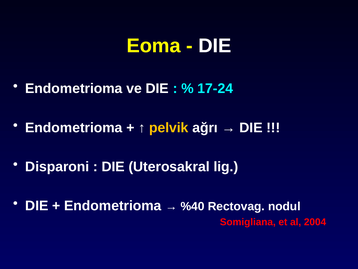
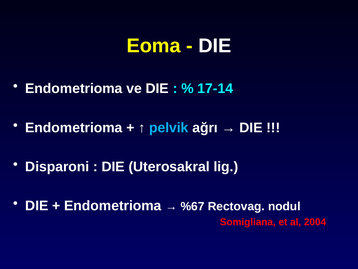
17-24: 17-24 -> 17-14
pelvik colour: yellow -> light blue
%40: %40 -> %67
